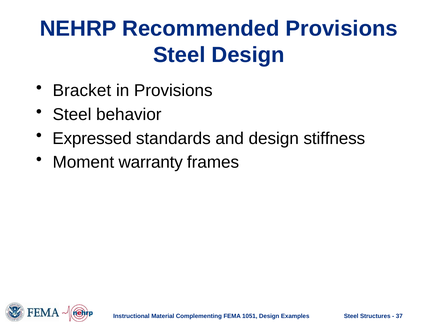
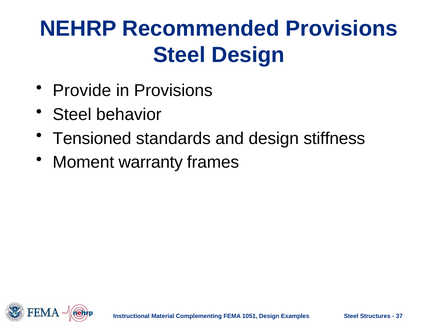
Bracket: Bracket -> Provide
Expressed: Expressed -> Tensioned
